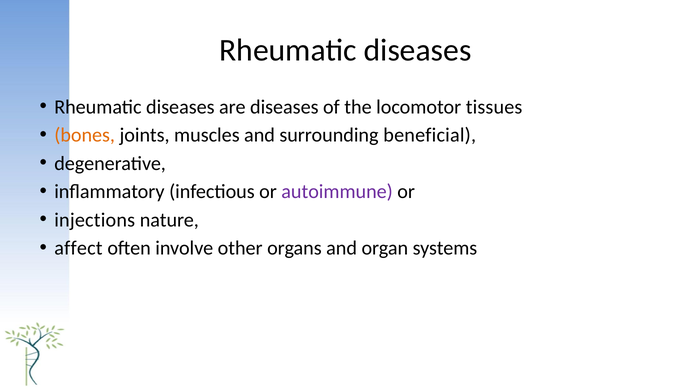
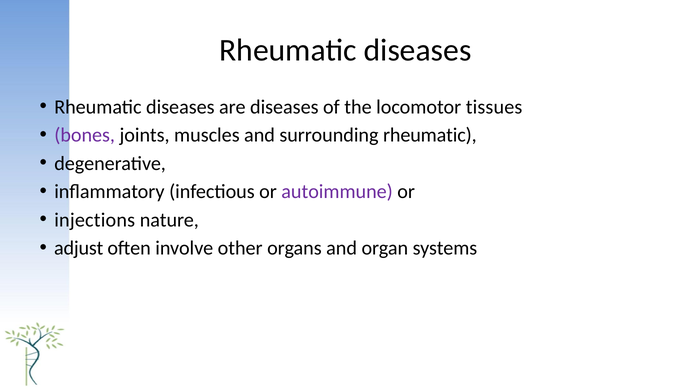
bones colour: orange -> purple
surrounding beneficial: beneficial -> rheumatic
affect: affect -> adjust
